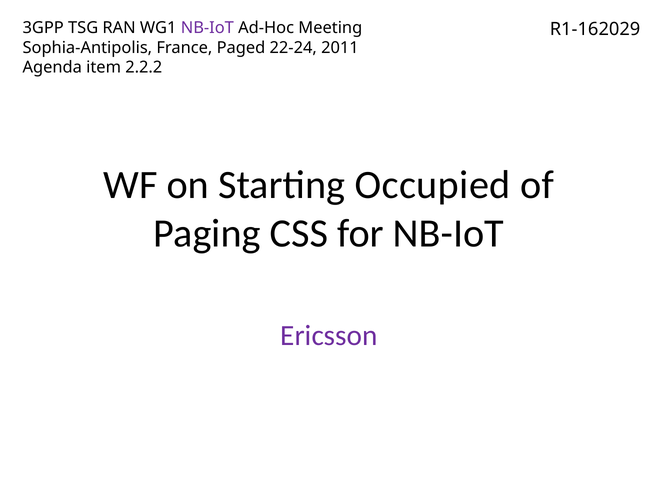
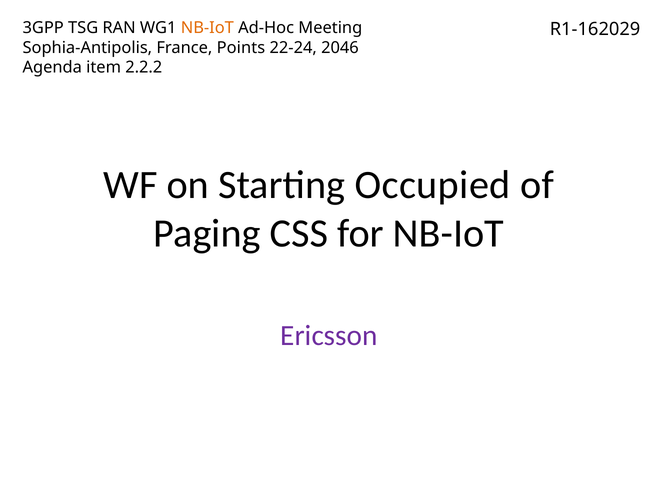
NB-IoT at (207, 28) colour: purple -> orange
Paged: Paged -> Points
2011: 2011 -> 2046
